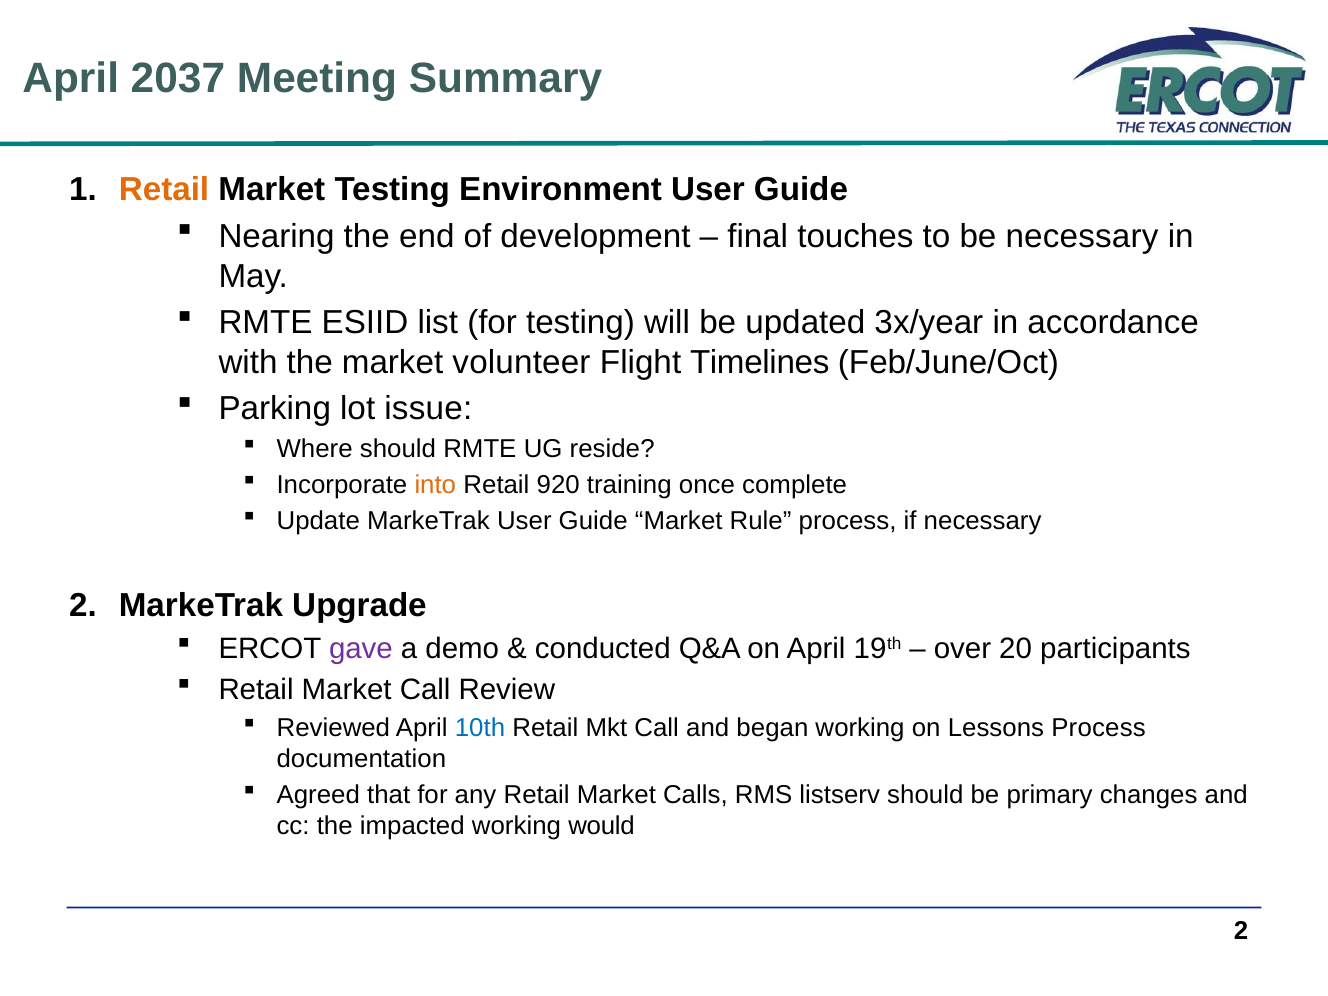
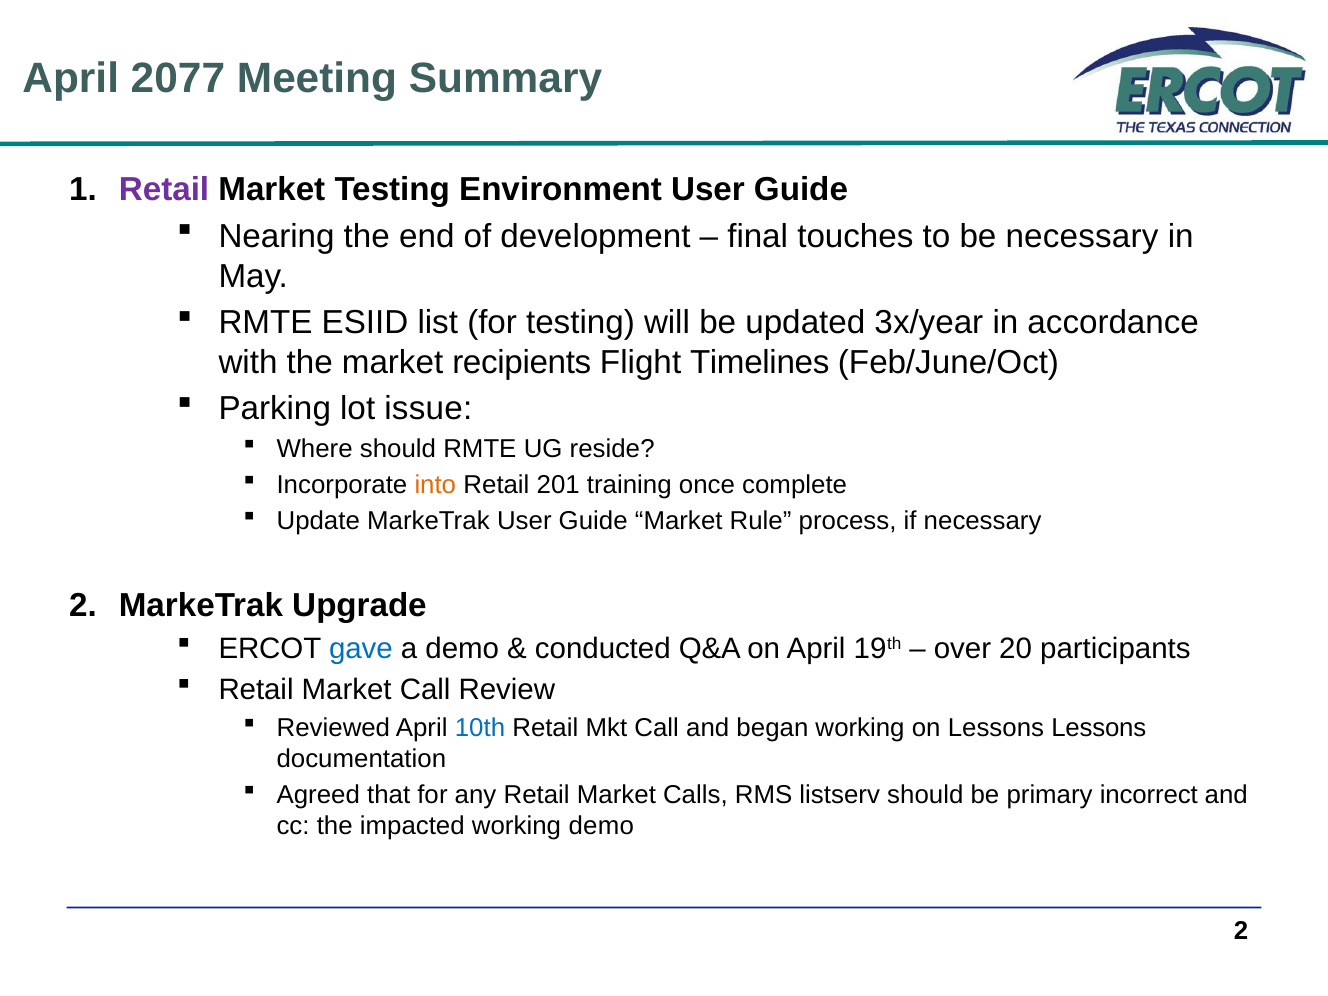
2037: 2037 -> 2077
Retail at (164, 190) colour: orange -> purple
volunteer: volunteer -> recipients
920: 920 -> 201
gave colour: purple -> blue
Lessons Process: Process -> Lessons
changes: changes -> incorrect
working would: would -> demo
